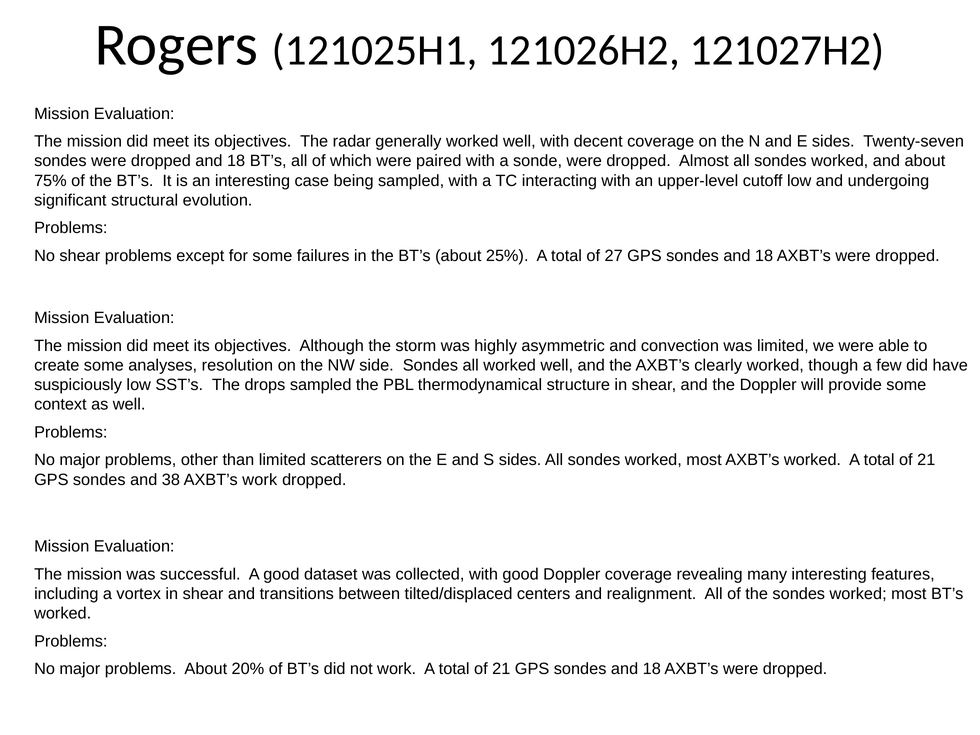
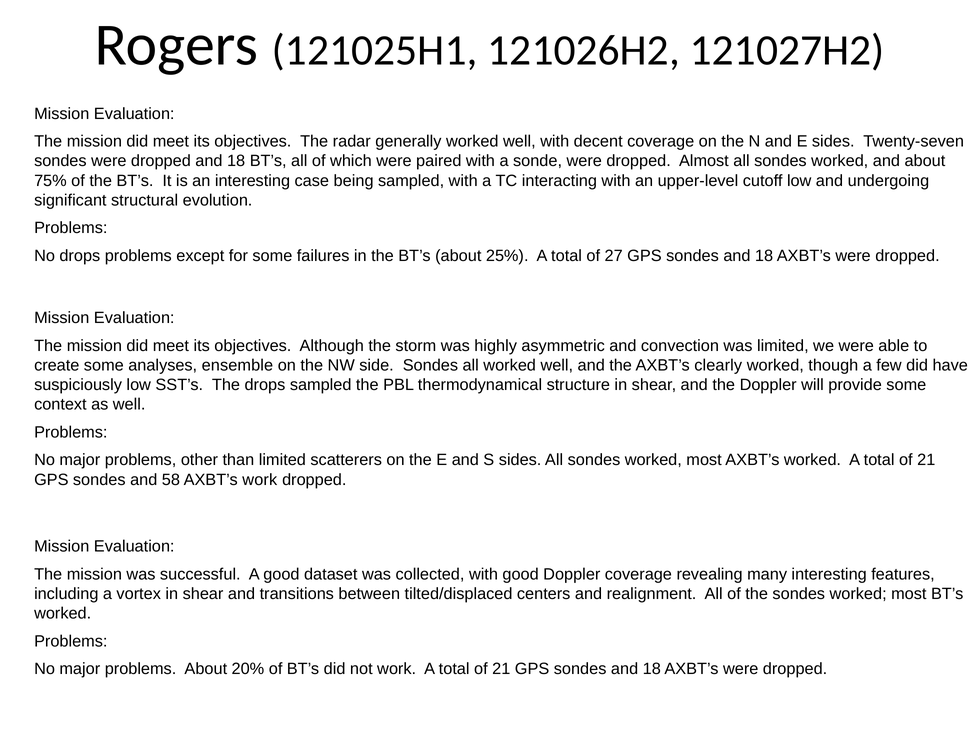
No shear: shear -> drops
resolution: resolution -> ensemble
38: 38 -> 58
